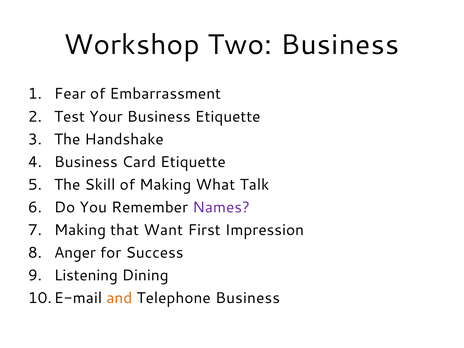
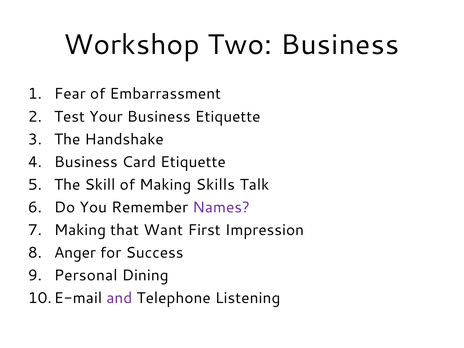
What: What -> Skills
Listening: Listening -> Personal
and colour: orange -> purple
Telephone Business: Business -> Listening
